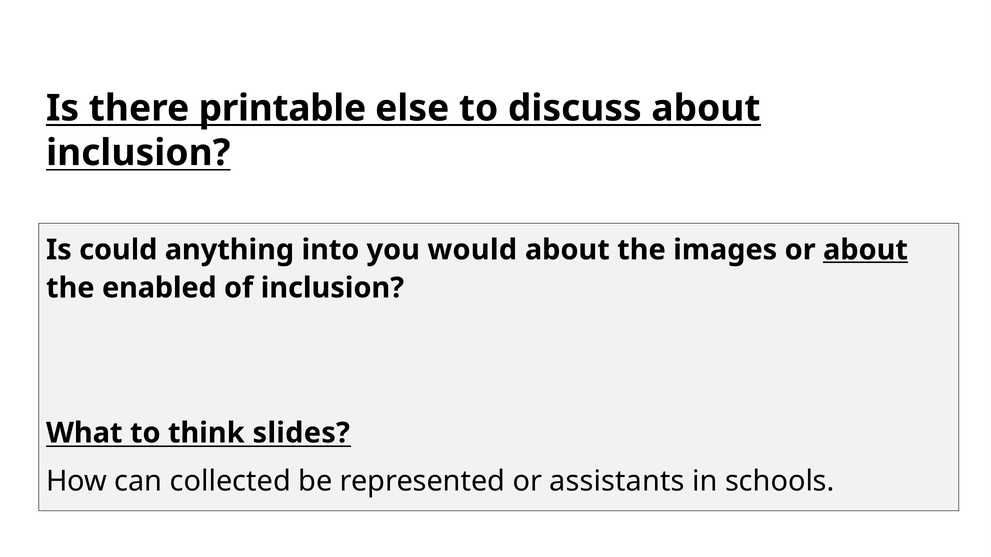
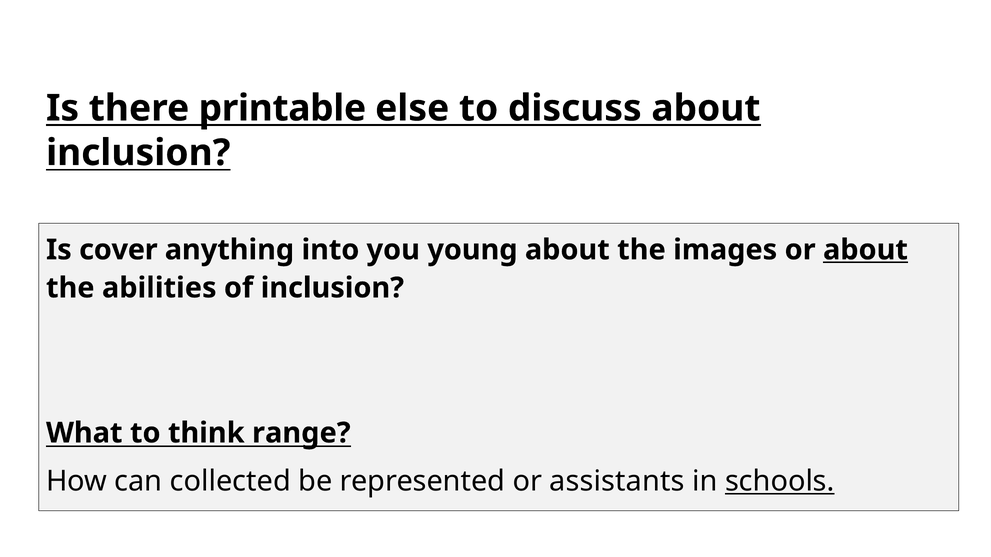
could: could -> cover
would: would -> young
enabled: enabled -> abilities
slides: slides -> range
schools underline: none -> present
